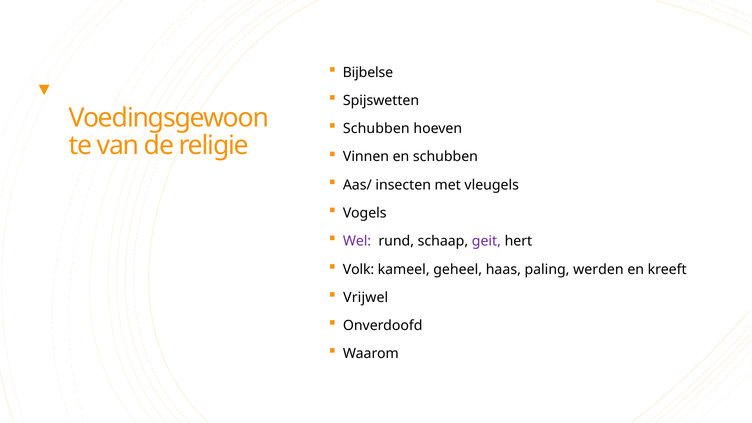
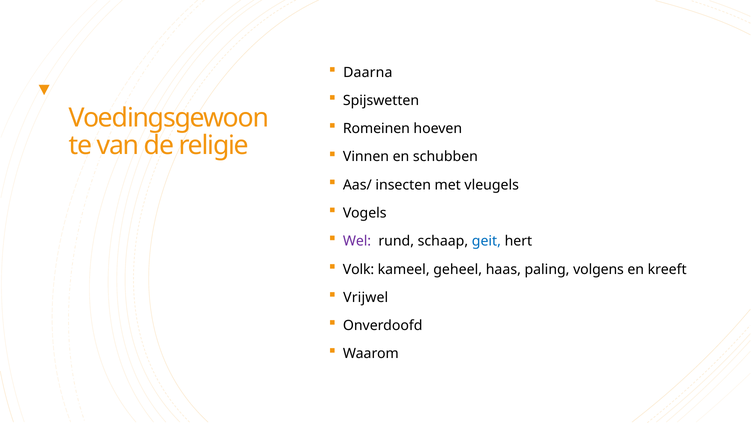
Bijbelse: Bijbelse -> Daarna
Schubben at (376, 129): Schubben -> Romeinen
geit colour: purple -> blue
werden: werden -> volgens
